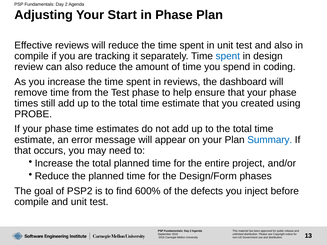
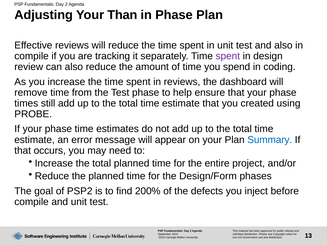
Start: Start -> Than
spent at (228, 56) colour: blue -> purple
600%: 600% -> 200%
